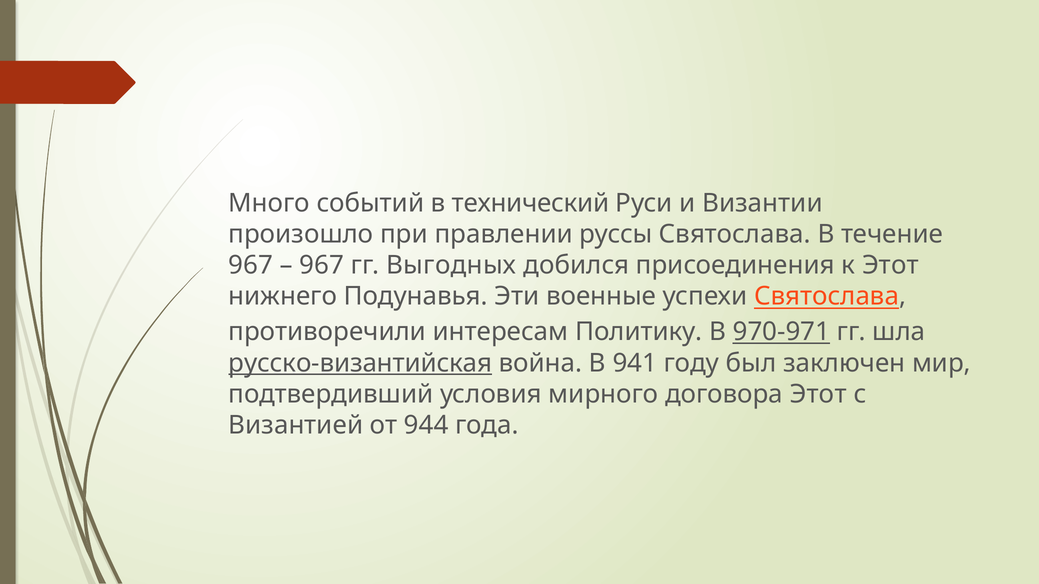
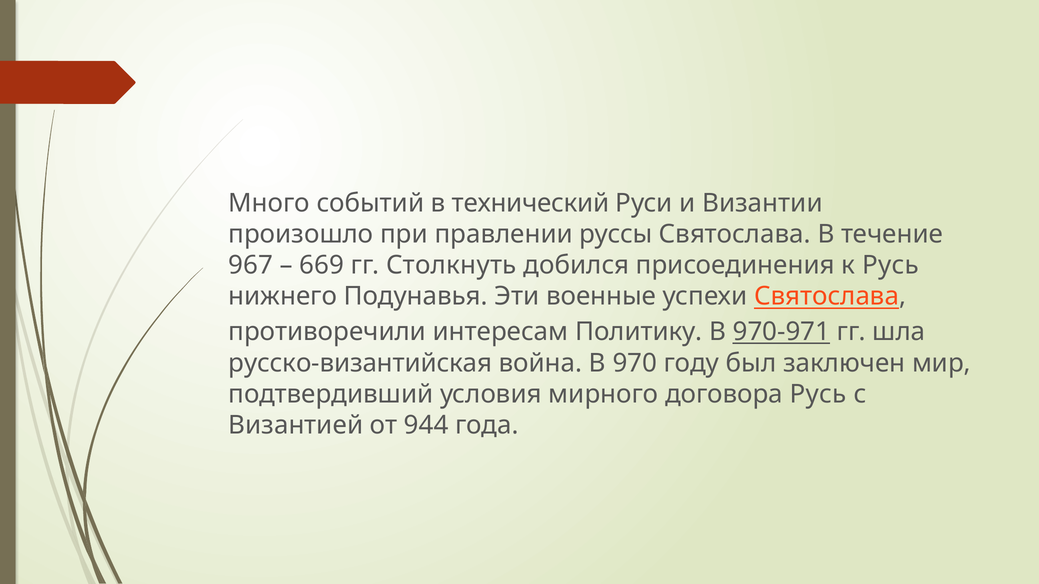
967 at (322, 265): 967 -> 669
Выгодных: Выгодных -> Столкнуть
к Этот: Этот -> Русь
русско-византийская underline: present -> none
941: 941 -> 970
договора Этот: Этот -> Русь
